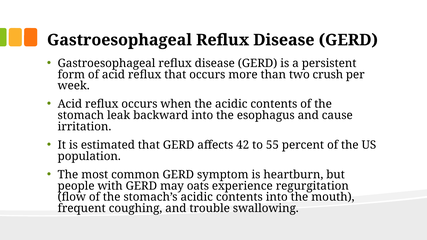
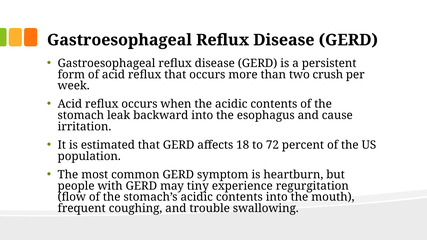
42: 42 -> 18
55: 55 -> 72
oats: oats -> tiny
